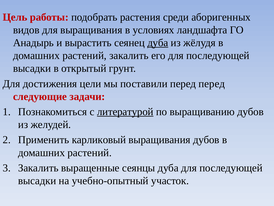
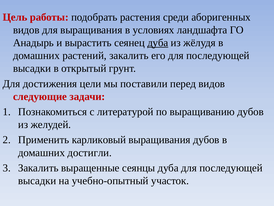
перед перед: перед -> видов
литературой underline: present -> none
растений at (90, 152): растений -> достигли
